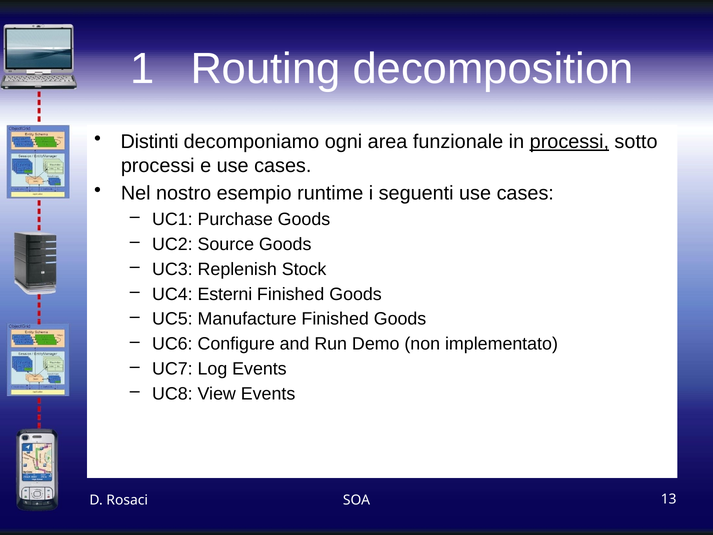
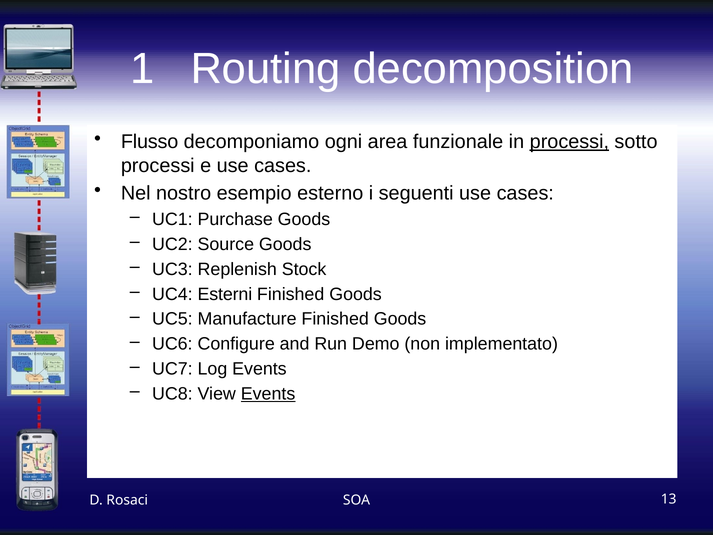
Distinti: Distinti -> Flusso
runtime: runtime -> esterno
Events at (268, 394) underline: none -> present
